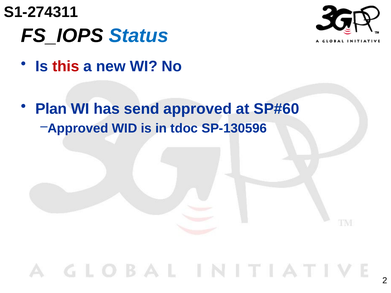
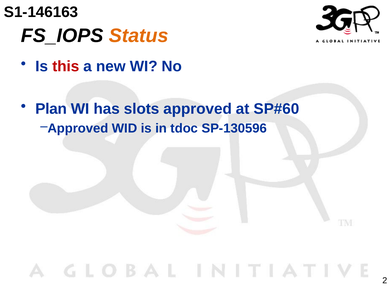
S1-274311: S1-274311 -> S1-146163
Status colour: blue -> orange
send: send -> slots
